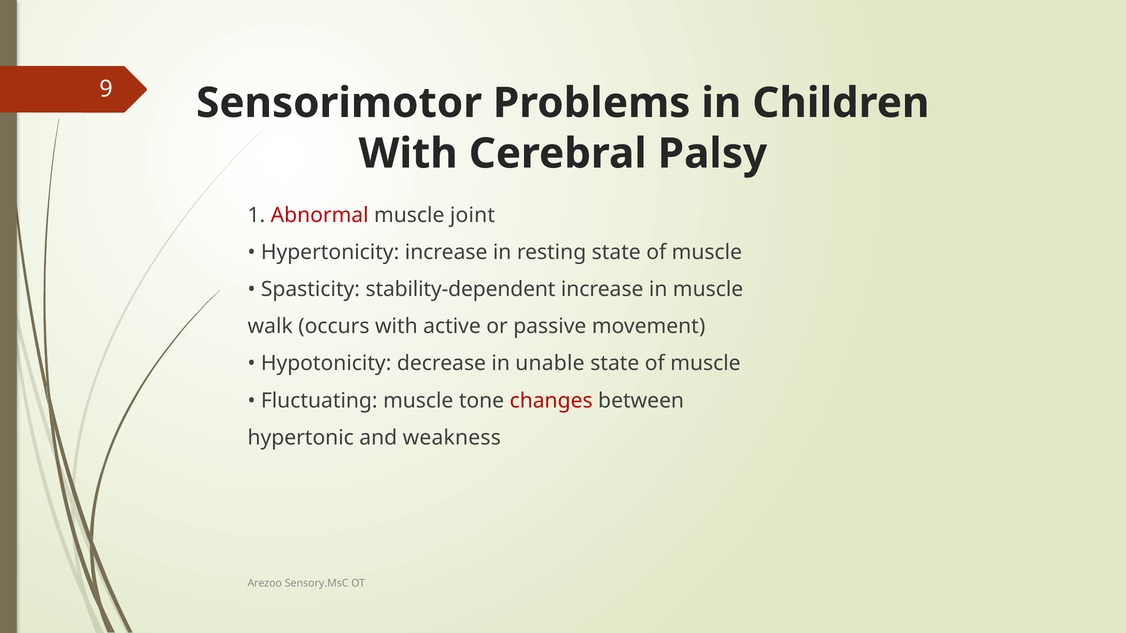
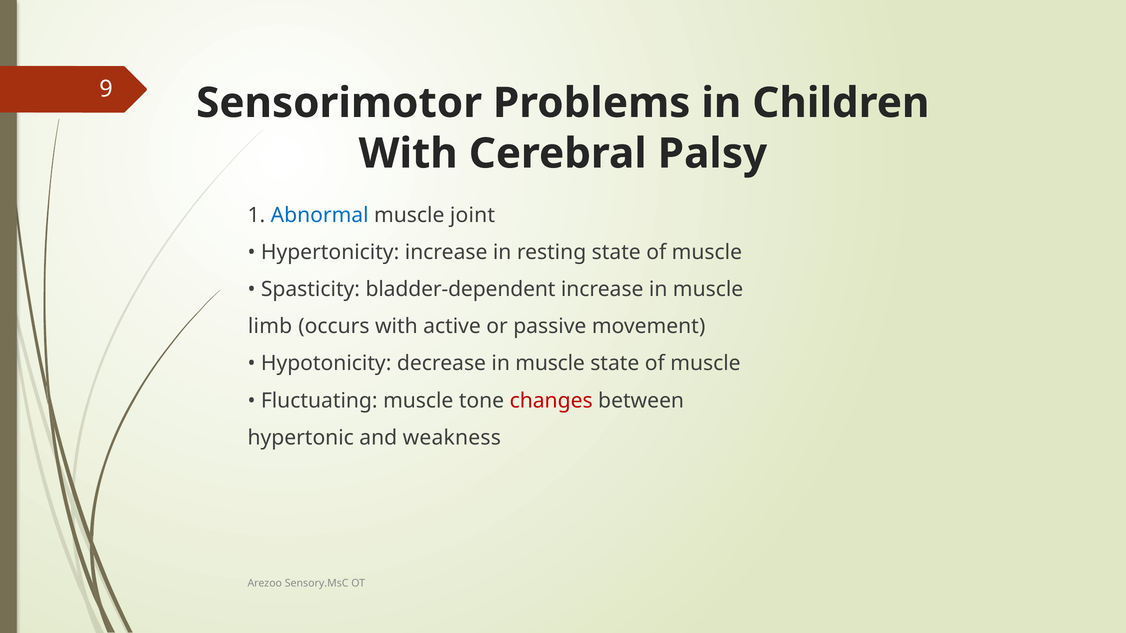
Abnormal colour: red -> blue
stability-dependent: stability-dependent -> bladder-dependent
walk: walk -> limb
decrease in unable: unable -> muscle
